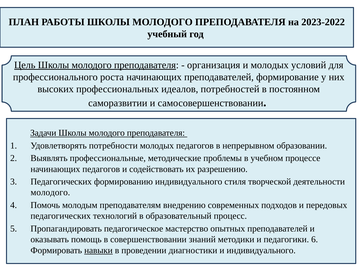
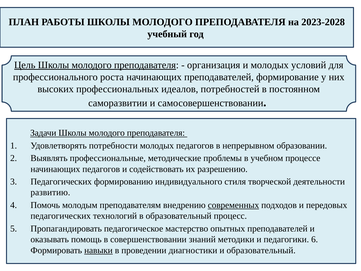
2023-2022: 2023-2022 -> 2023-2028
молодого at (50, 192): молодого -> развитию
современных underline: none -> present
и индивидуального: индивидуального -> образовательный
